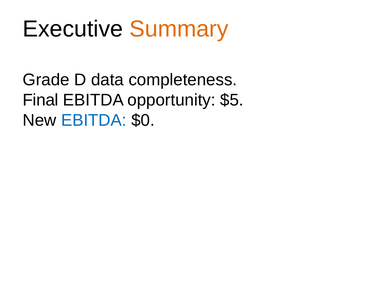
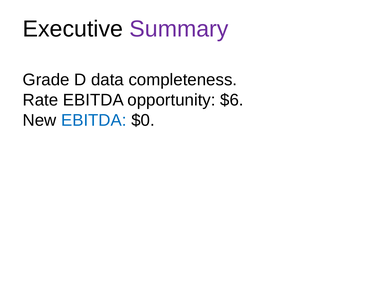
Summary colour: orange -> purple
Final: Final -> Rate
$5: $5 -> $6
